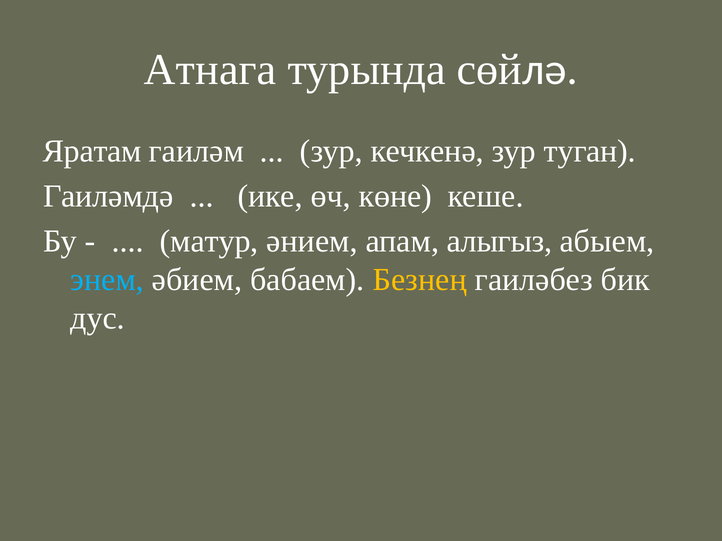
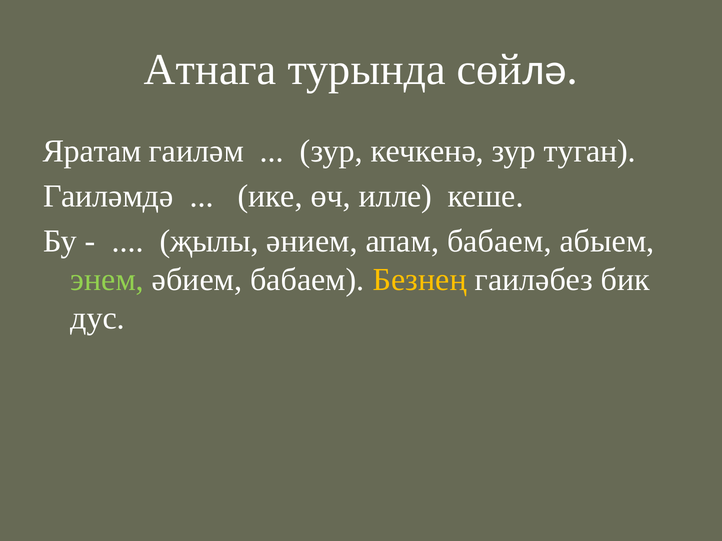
көне: көне -> илле
матур: матур -> җылы
апам алыгыз: алыгыз -> бабаем
энем colour: light blue -> light green
